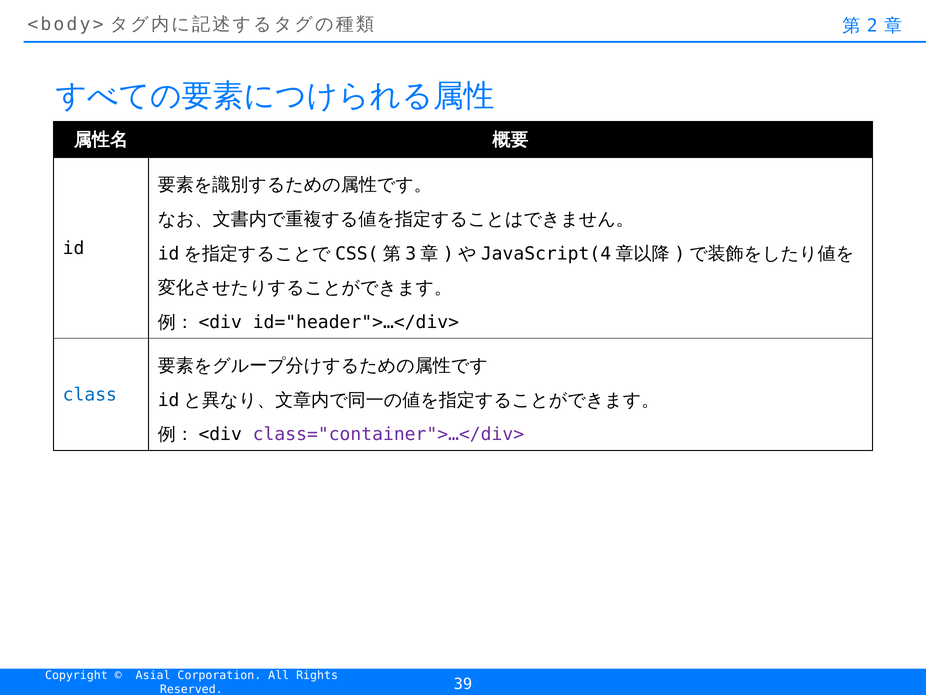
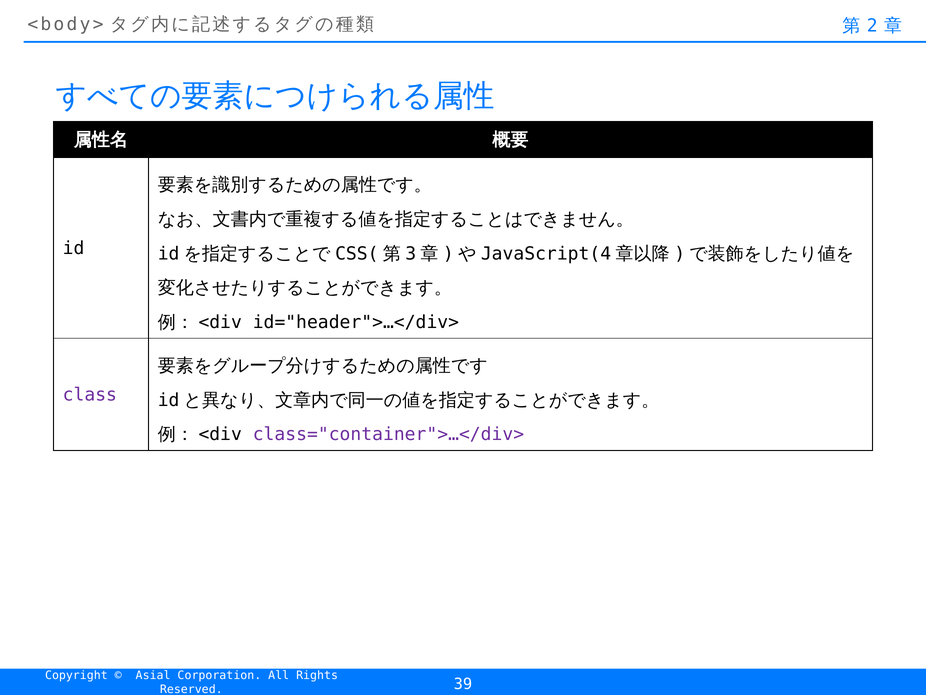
class colour: blue -> purple
